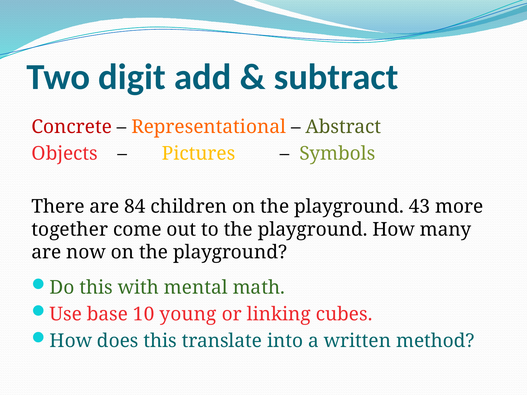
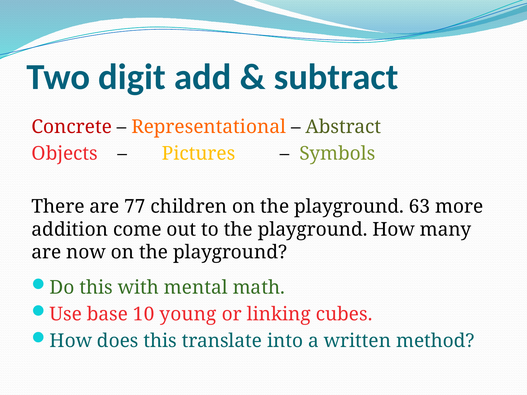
84: 84 -> 77
43: 43 -> 63
together: together -> addition
